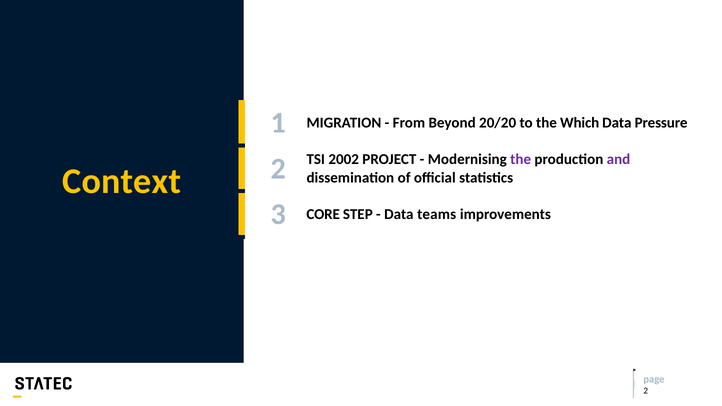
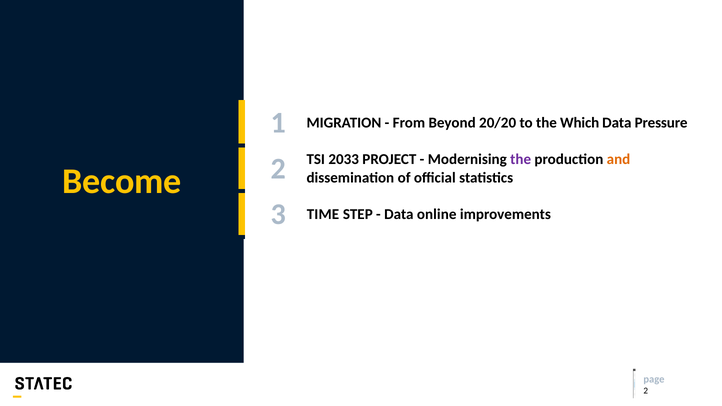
2002: 2002 -> 2033
and colour: purple -> orange
Context: Context -> Become
CORE: CORE -> TIME
teams: teams -> online
